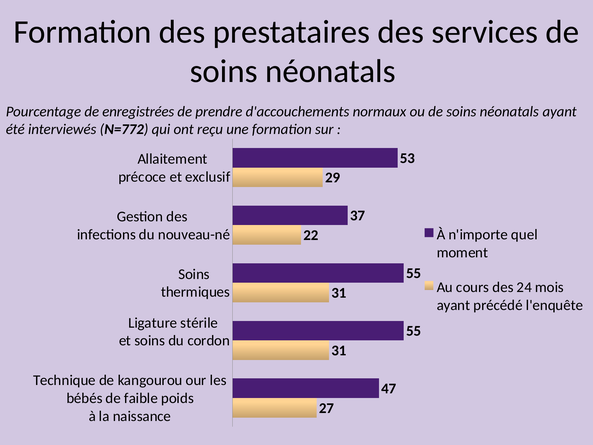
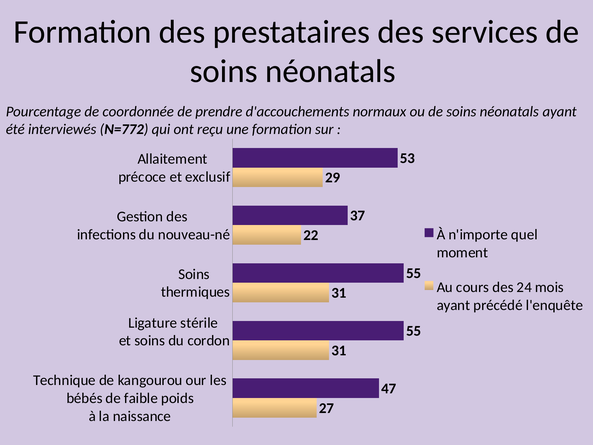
enregistrées: enregistrées -> coordonnée
